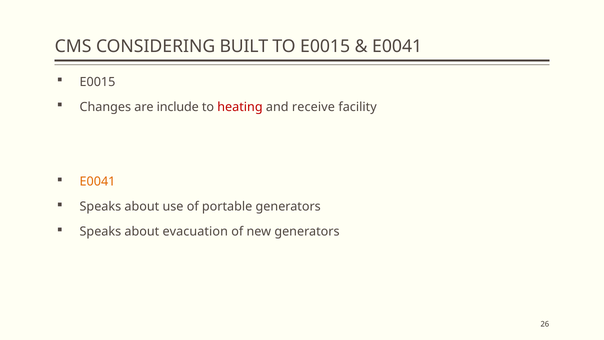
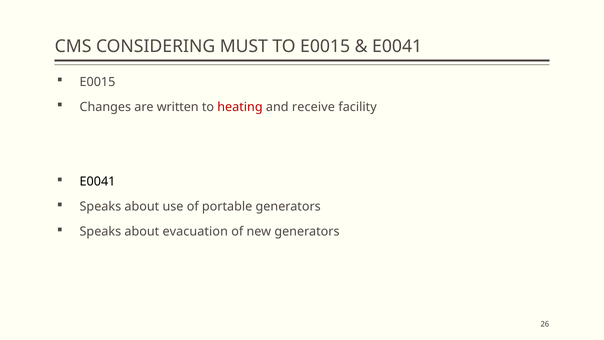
BUILT: BUILT -> MUST
include: include -> written
E0041 at (98, 182) colour: orange -> black
